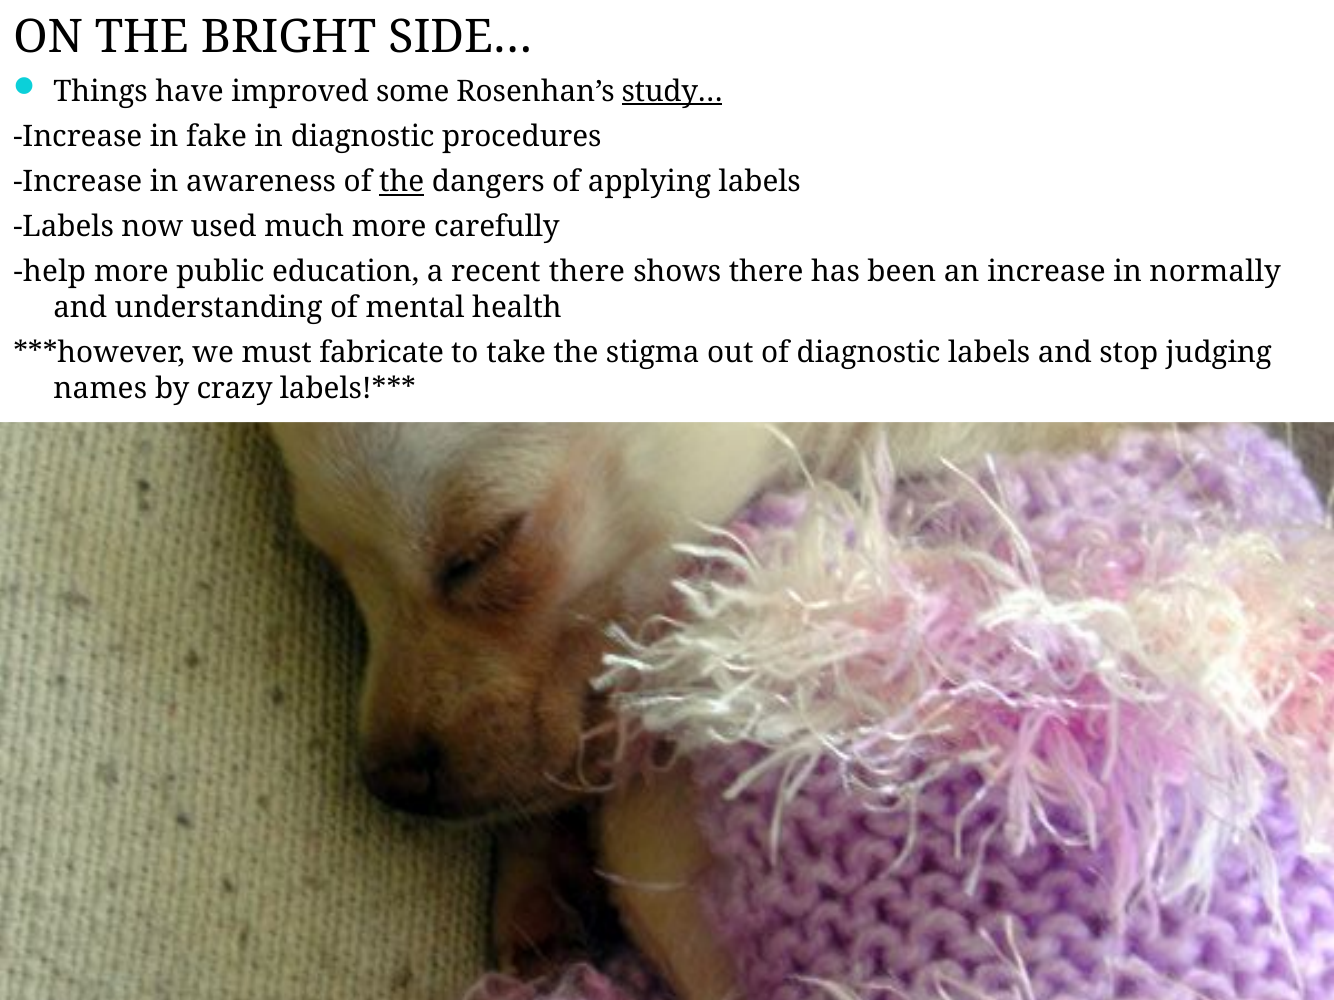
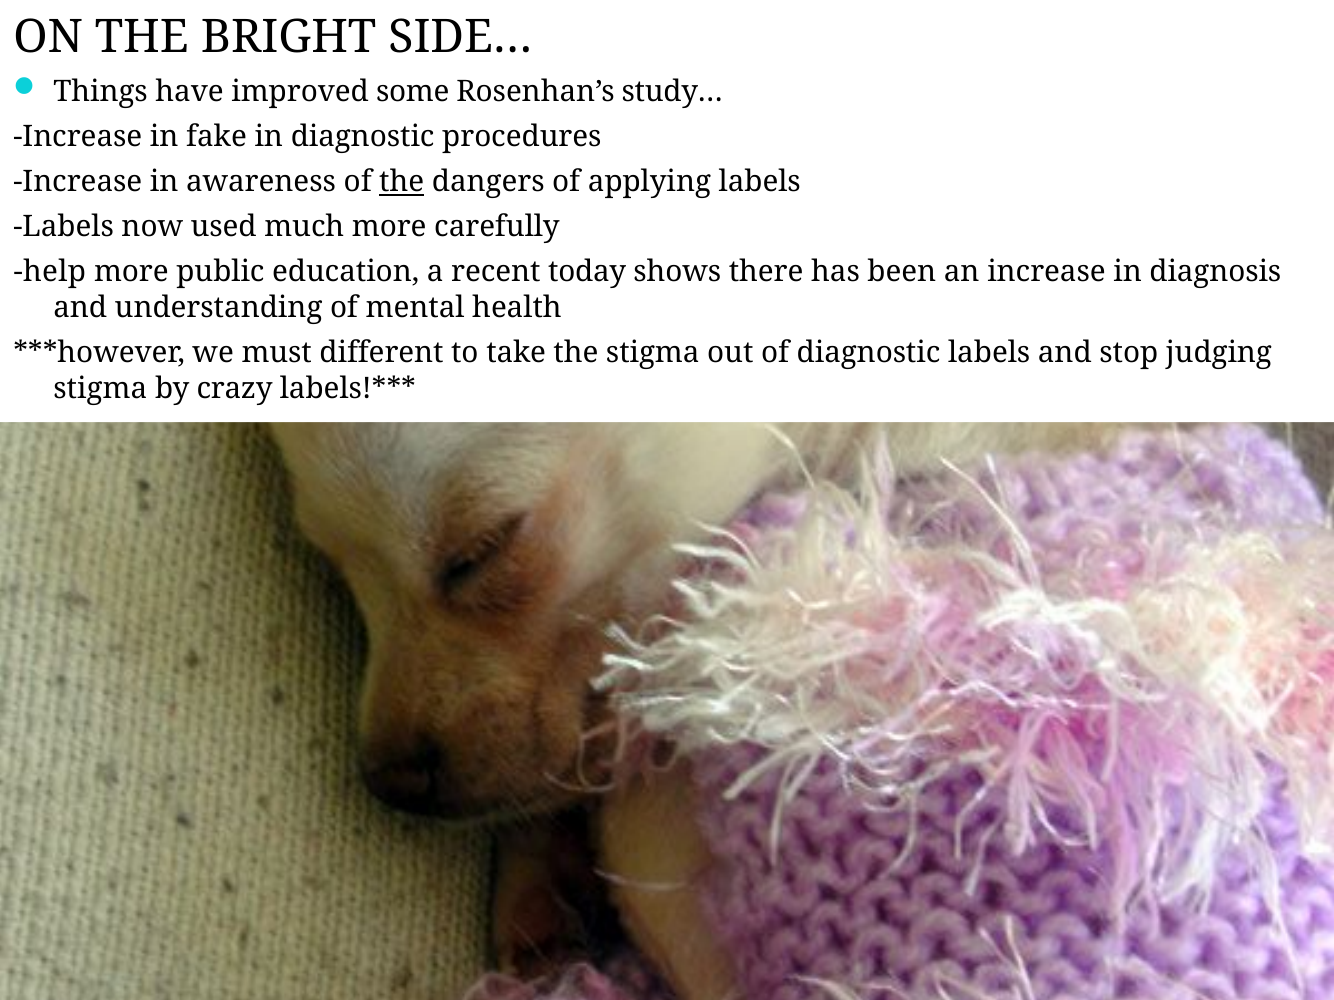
study… underline: present -> none
recent there: there -> today
normally: normally -> diagnosis
fabricate: fabricate -> different
names at (100, 389): names -> stigma
